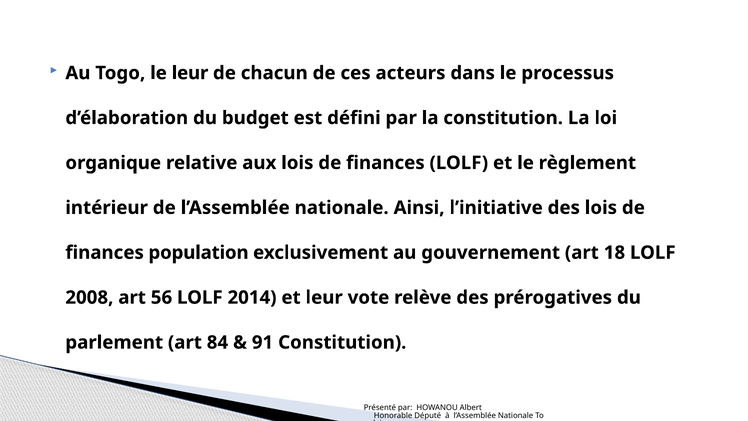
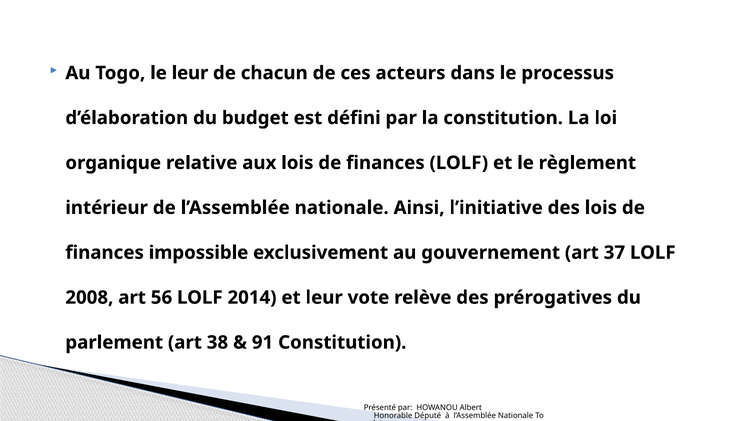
population: population -> impossible
18: 18 -> 37
84: 84 -> 38
